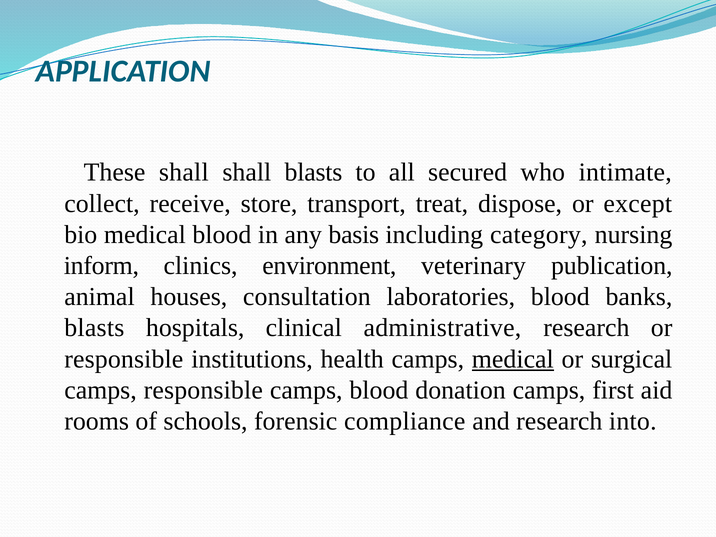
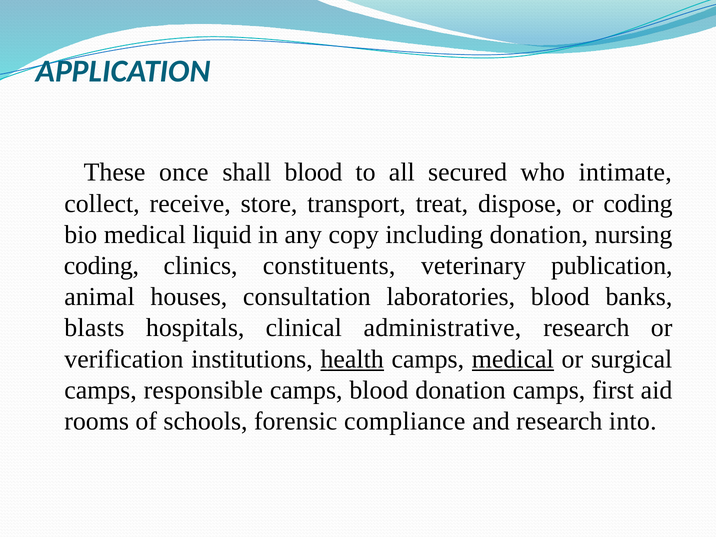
These shall: shall -> once
shall blasts: blasts -> blood
or except: except -> coding
medical blood: blood -> liquid
basis: basis -> copy
including category: category -> donation
inform at (101, 266): inform -> coding
environment: environment -> constituents
responsible at (124, 359): responsible -> verification
health underline: none -> present
